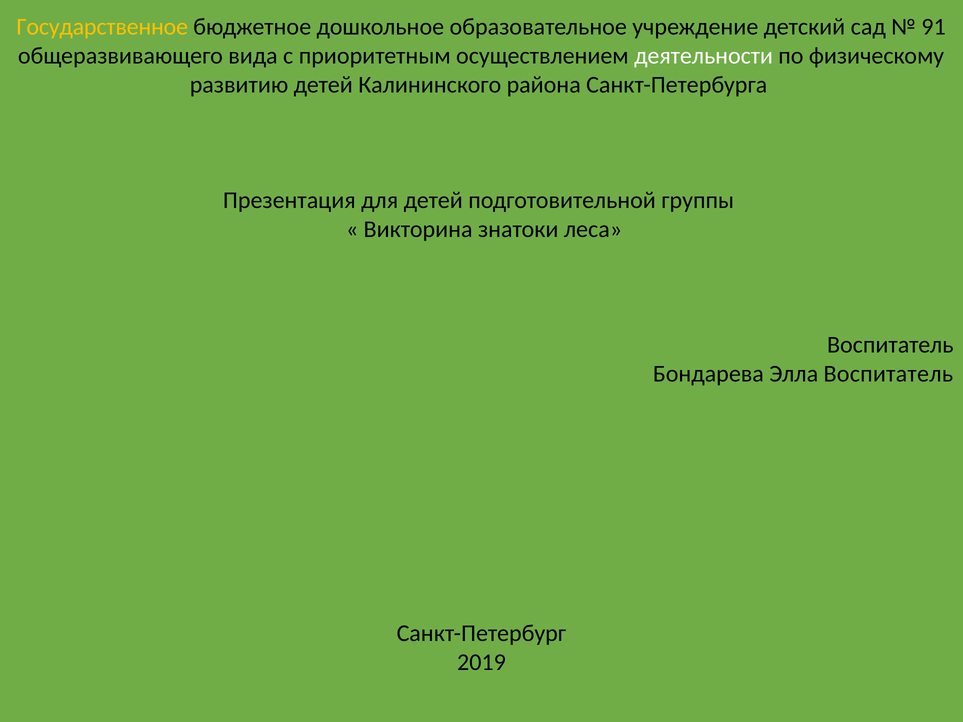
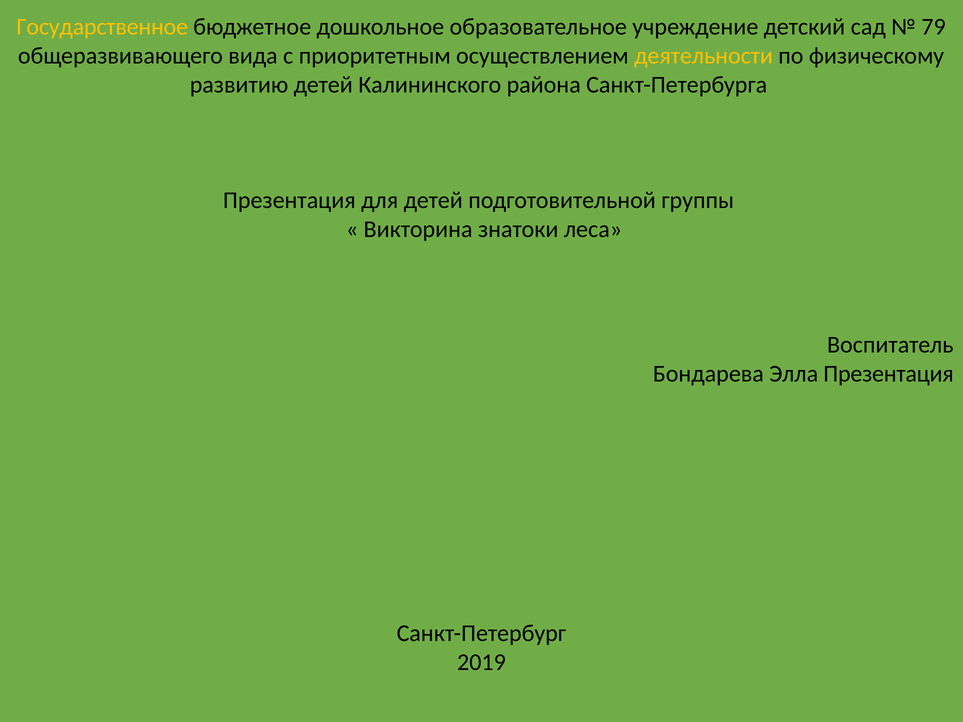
91: 91 -> 79
деятельности colour: white -> yellow
Элла Воспитатель: Воспитатель -> Презентация
